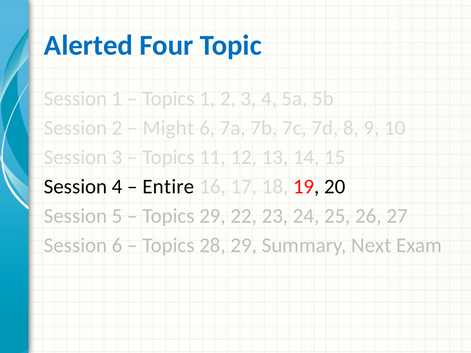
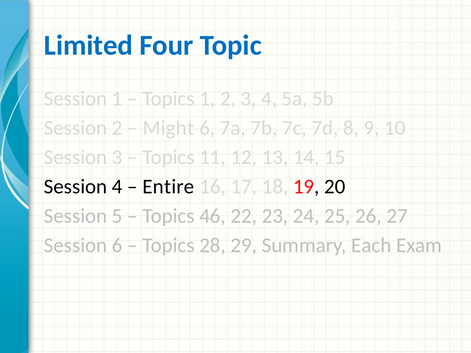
Alerted: Alerted -> Limited
Topics 29: 29 -> 46
Next: Next -> Each
